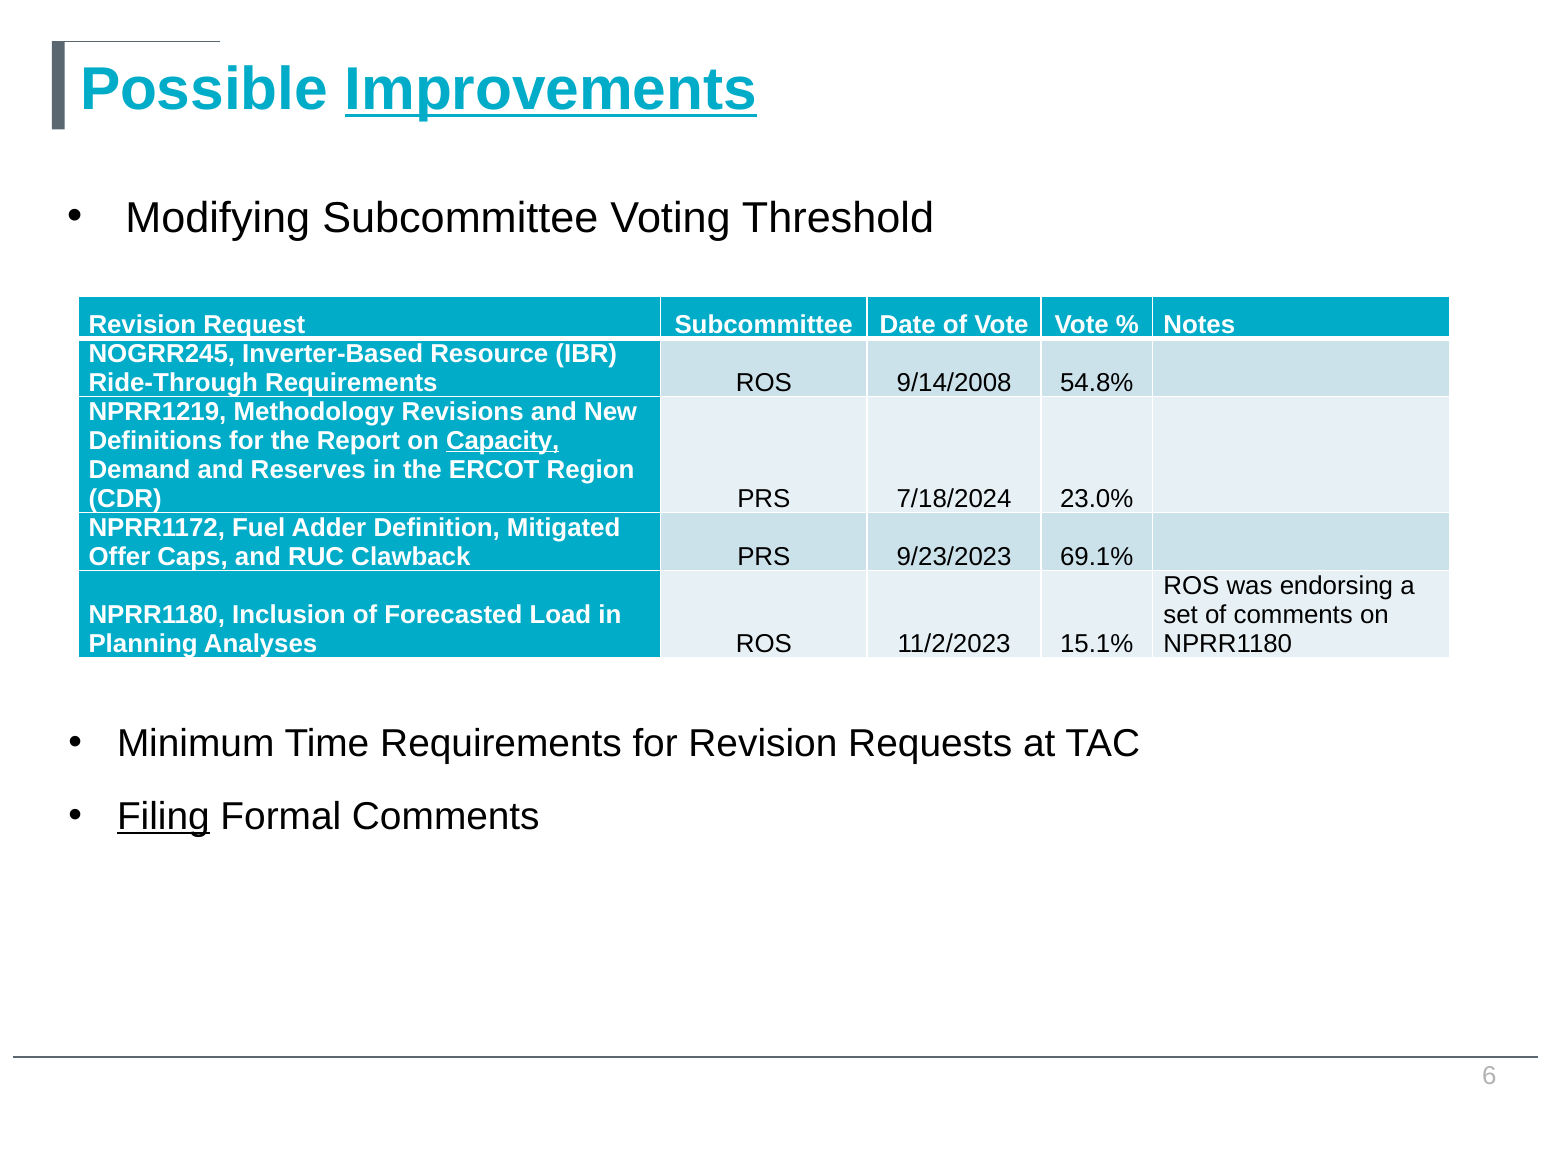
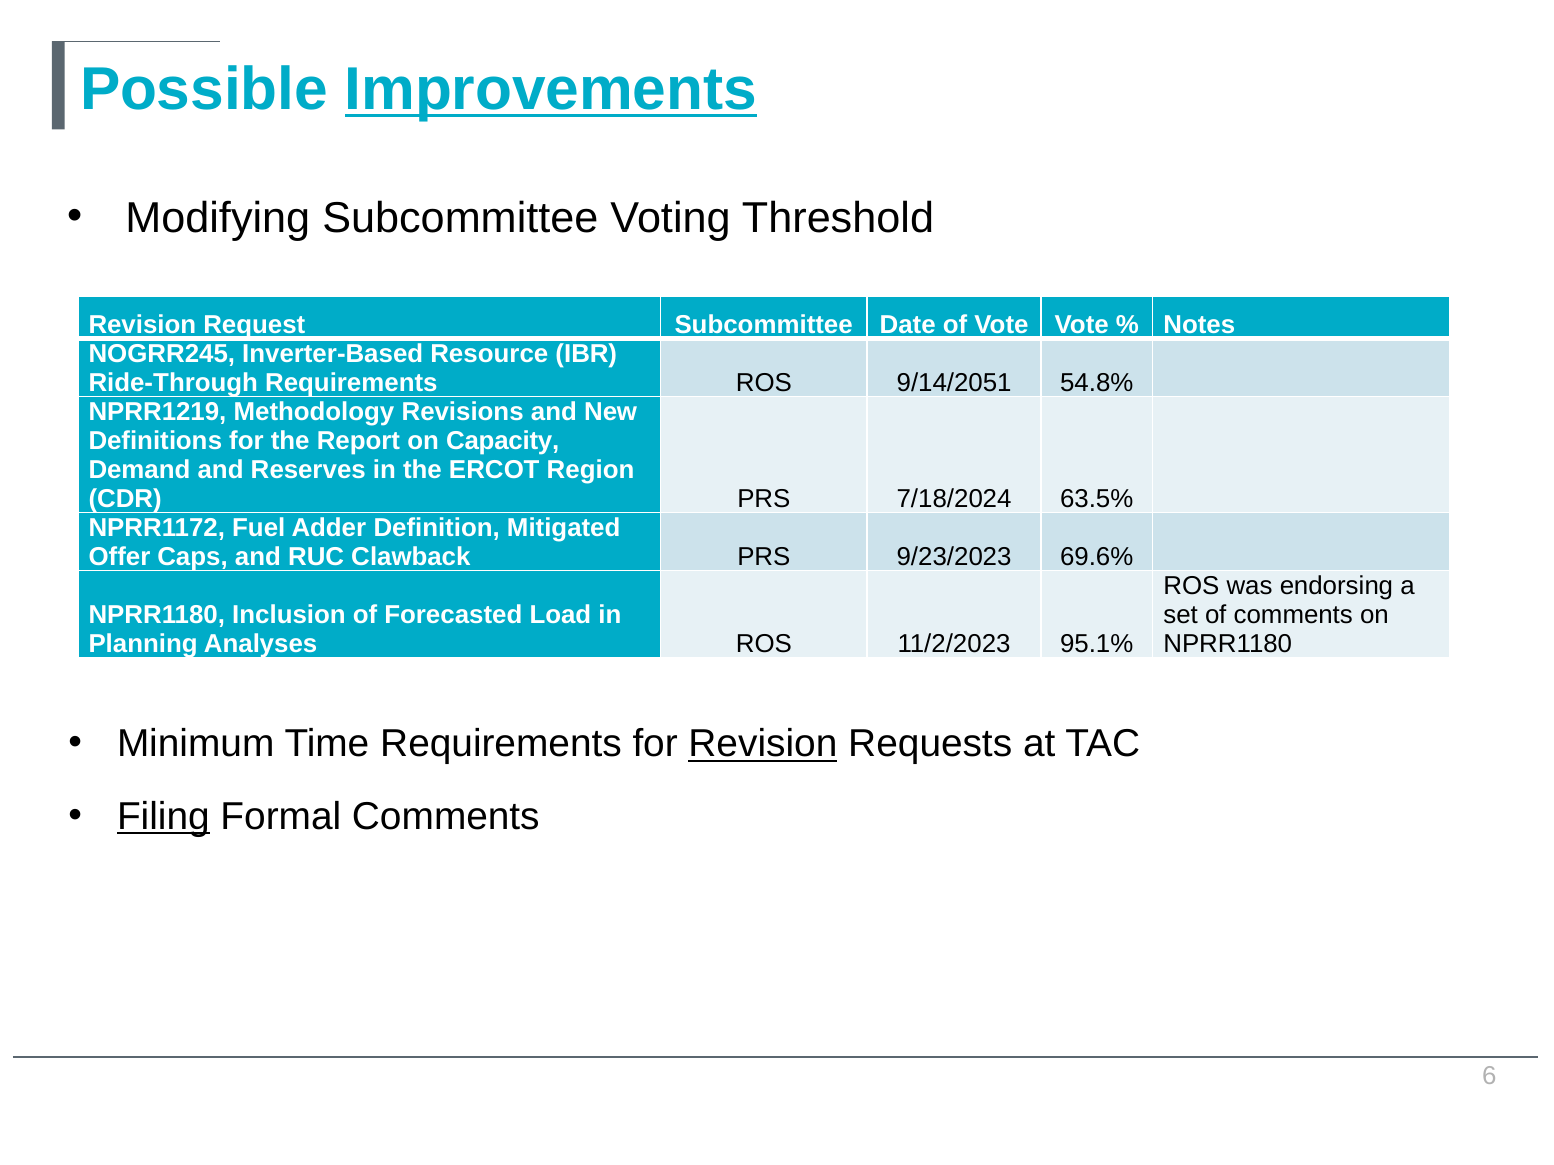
9/14/2008: 9/14/2008 -> 9/14/2051
Capacity underline: present -> none
23.0%: 23.0% -> 63.5%
69.1%: 69.1% -> 69.6%
15.1%: 15.1% -> 95.1%
Revision at (763, 744) underline: none -> present
